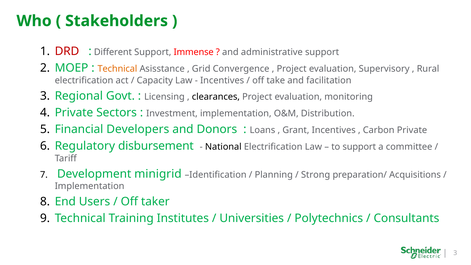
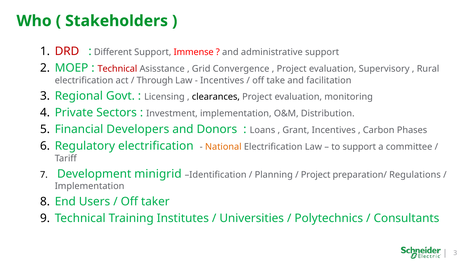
Technical at (117, 69) colour: orange -> red
Capacity: Capacity -> Through
Carbon Private: Private -> Phases
Regulatory disbursement: disbursement -> electrification
National colour: black -> orange
Strong at (316, 175): Strong -> Project
Acquisitions: Acquisitions -> Regulations
